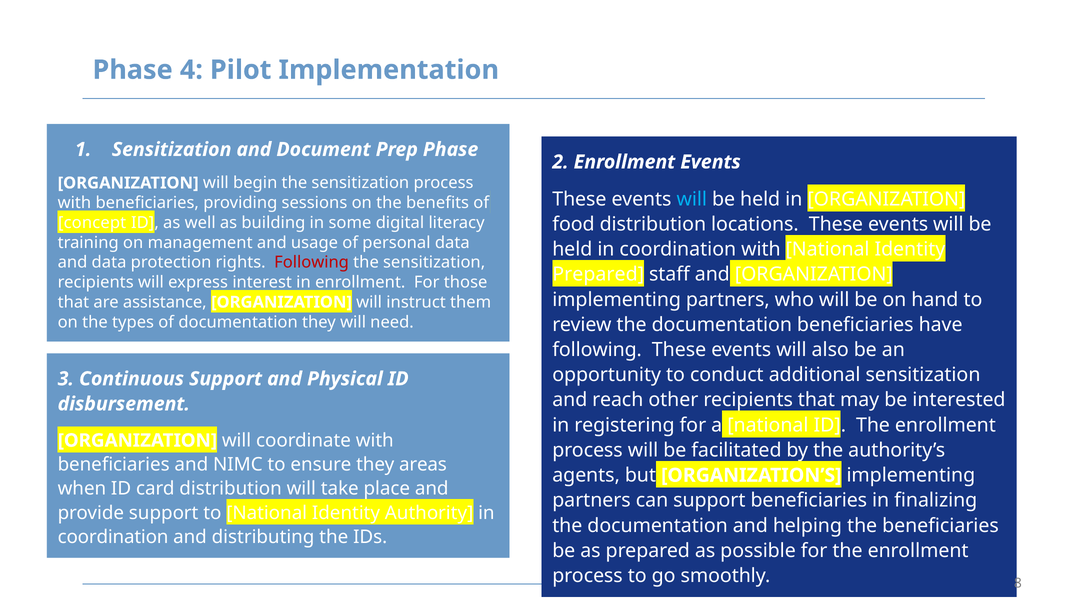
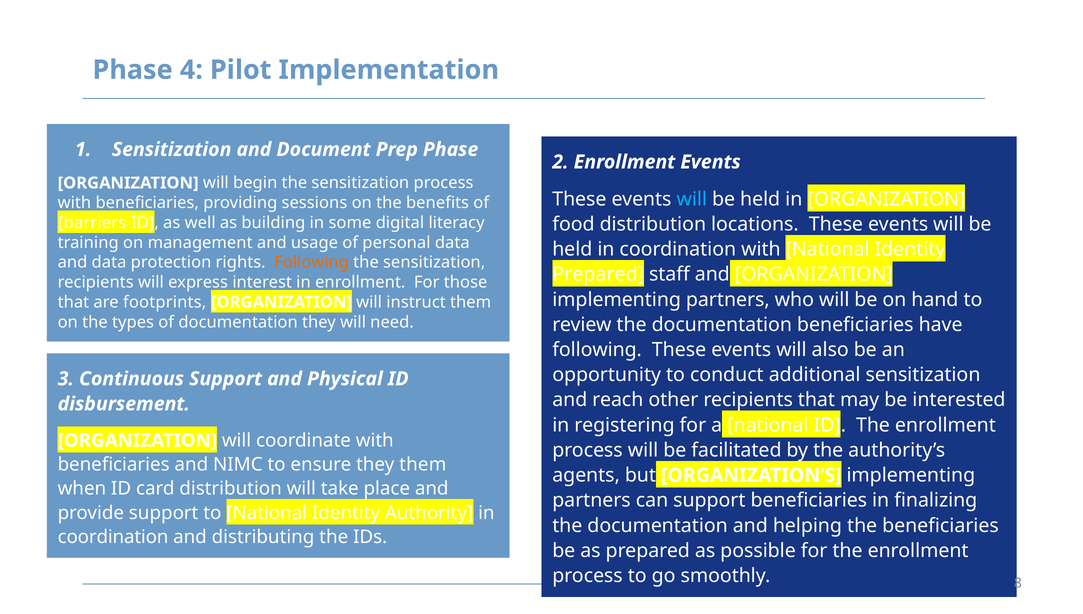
concept: concept -> barriers
Following at (312, 262) colour: red -> orange
assistance: assistance -> footprints
they areas: areas -> them
